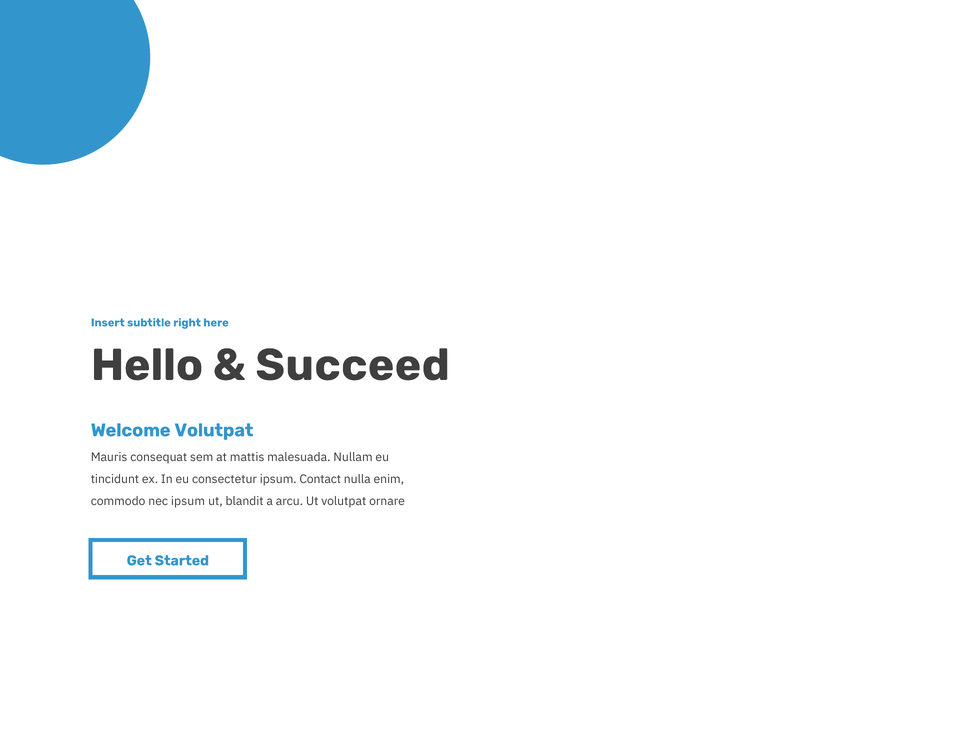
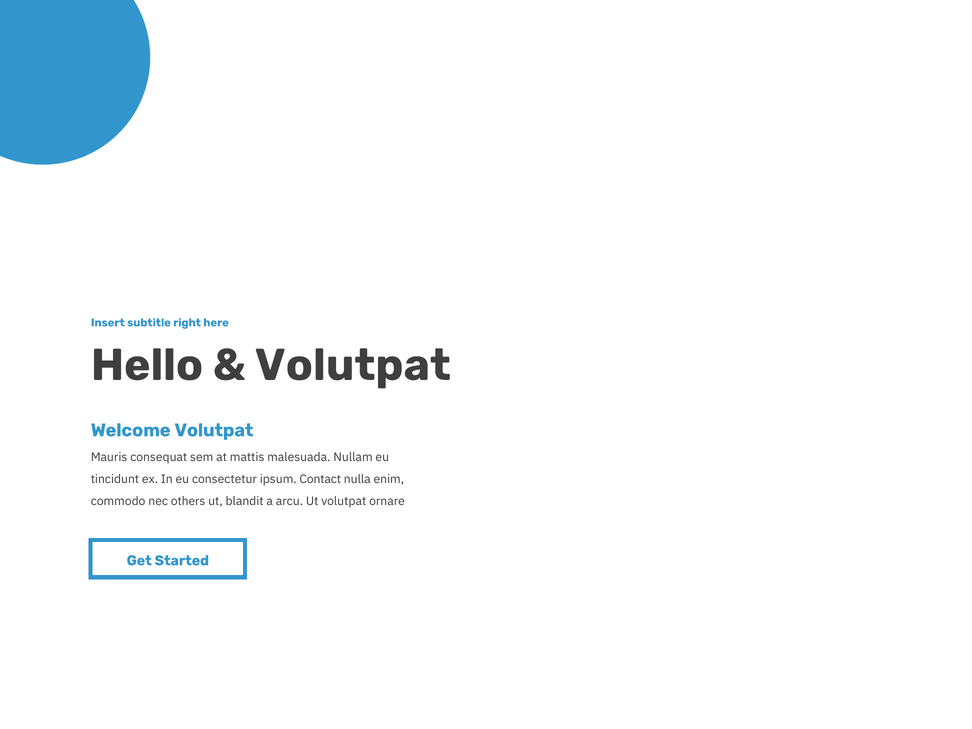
Succeed at (353, 365): Succeed -> Volutpat
nec ipsum: ipsum -> others
